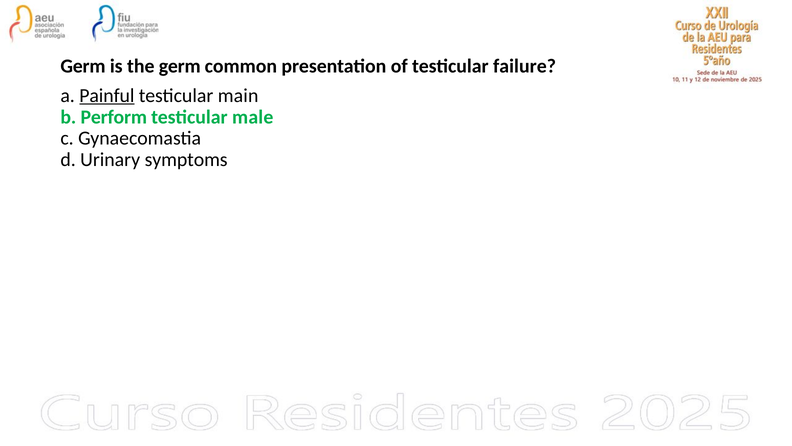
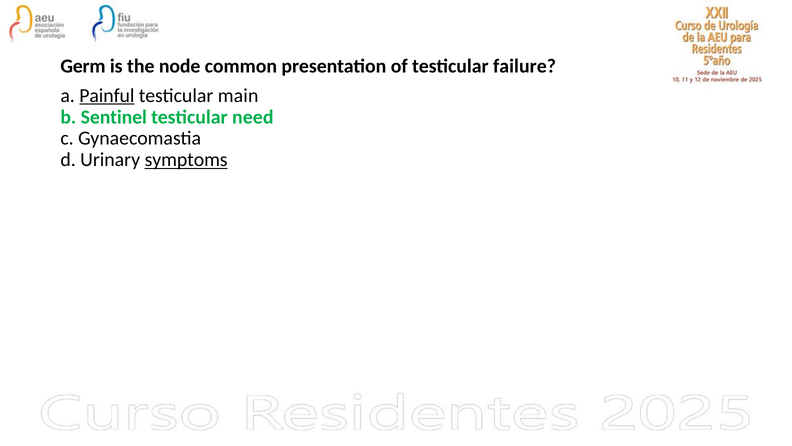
the germ: germ -> node
Perform: Perform -> Sentinel
male: male -> need
symptoms underline: none -> present
